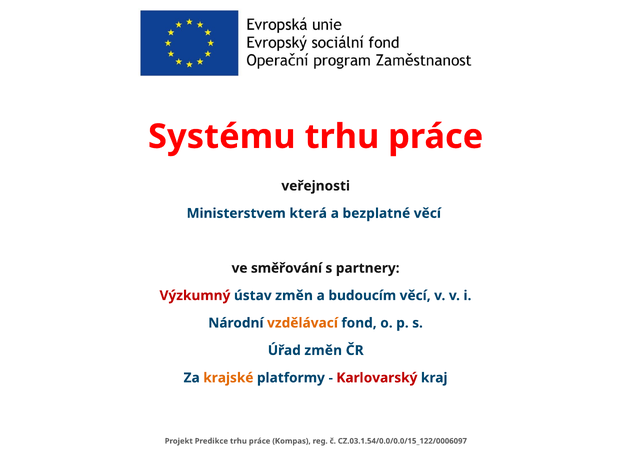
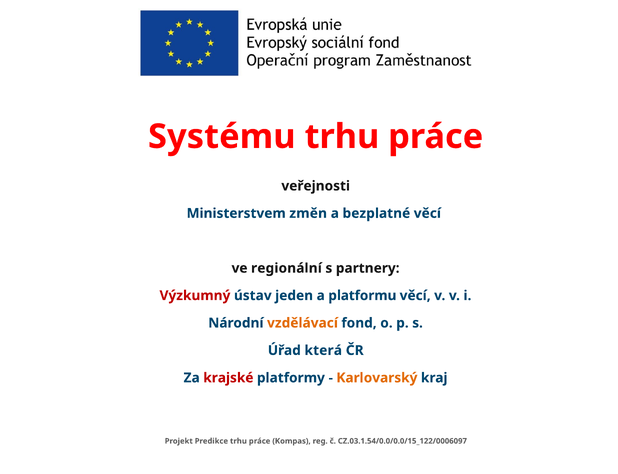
která: která -> změn
směřování: směřování -> regionální
ústav změn: změn -> jeden
budoucím: budoucím -> platformu
Úřad změn: změn -> která
krajské colour: orange -> red
Karlovarský colour: red -> orange
